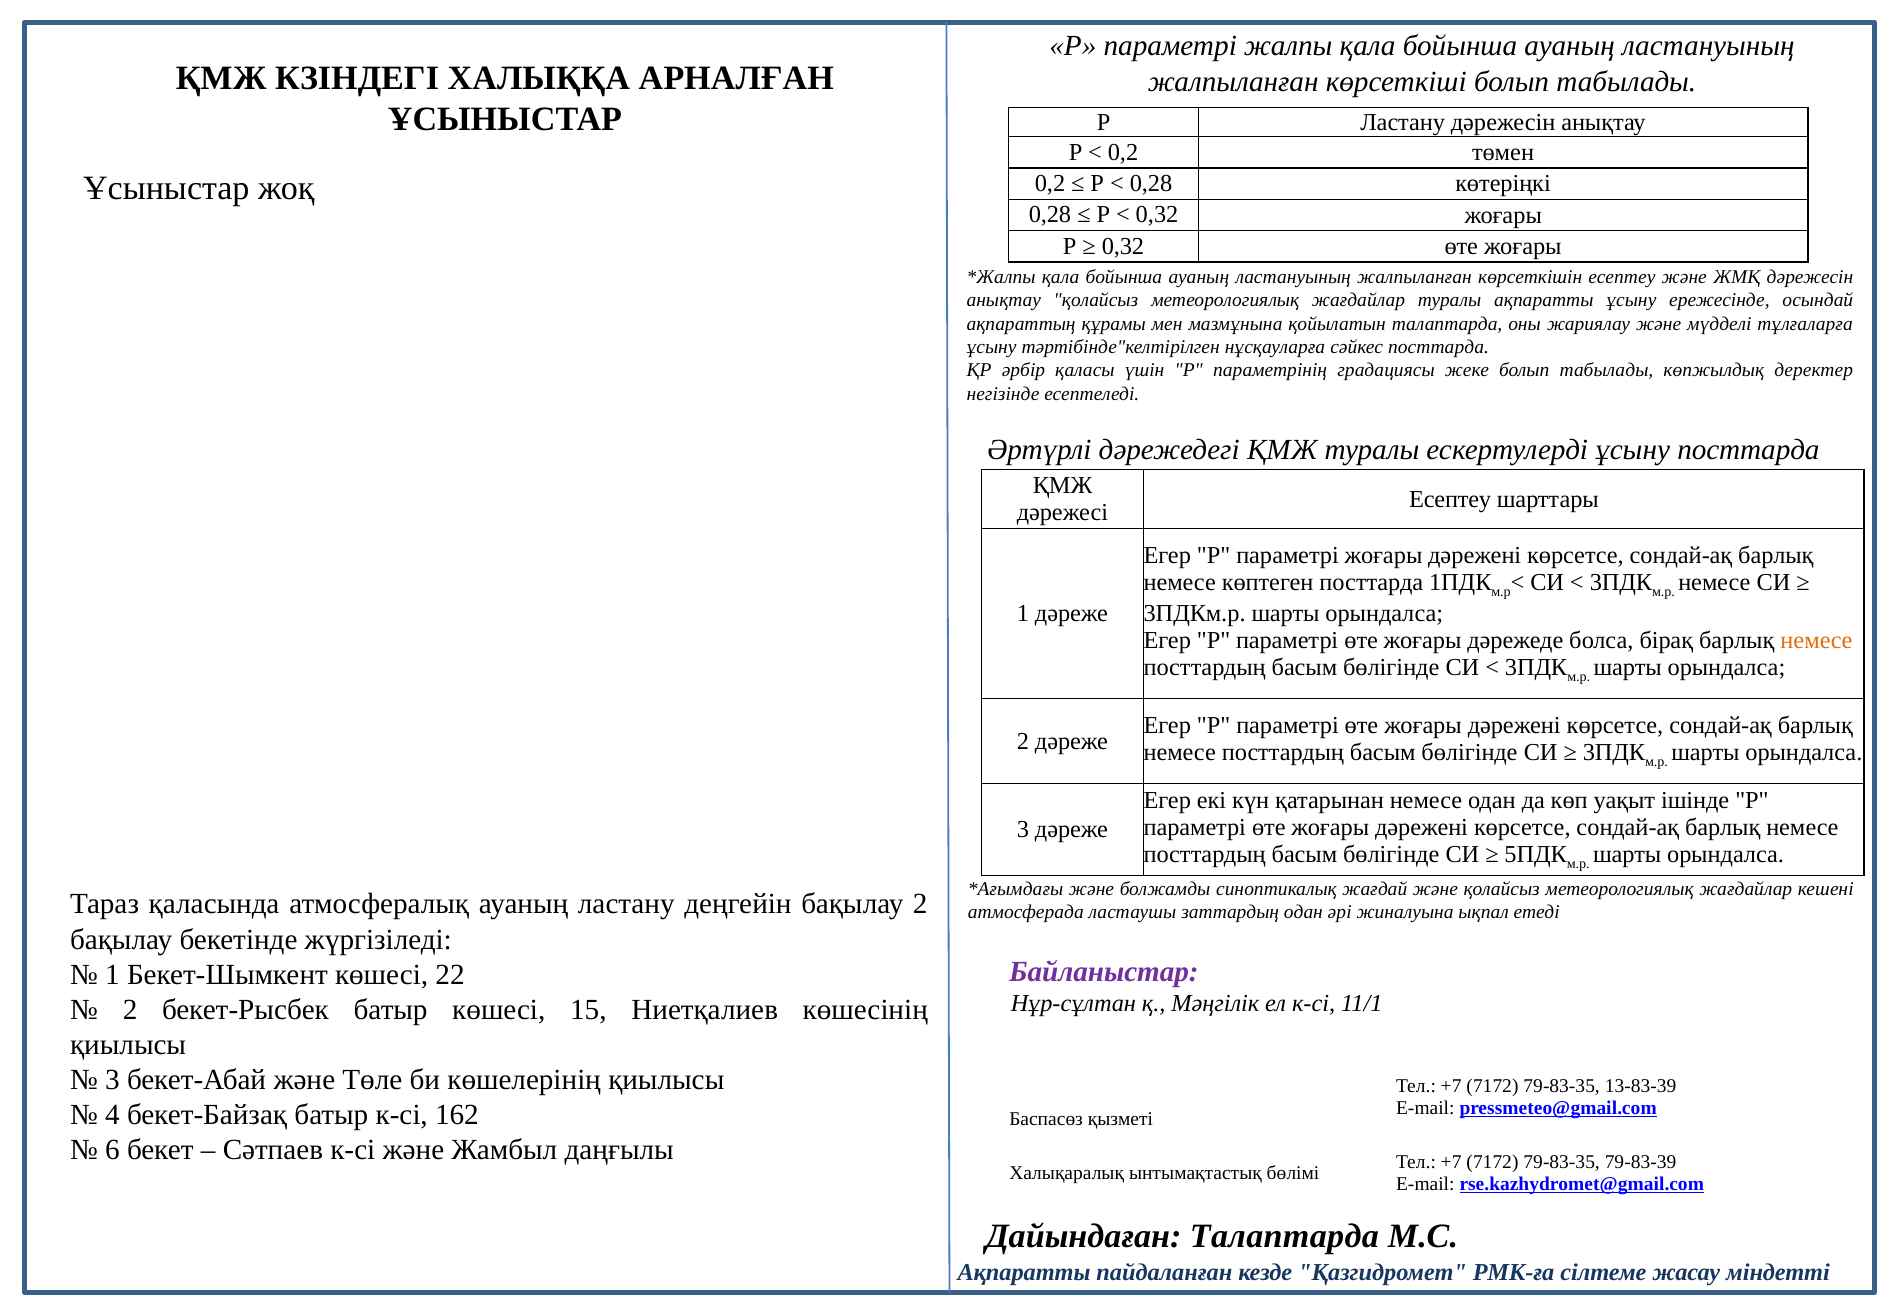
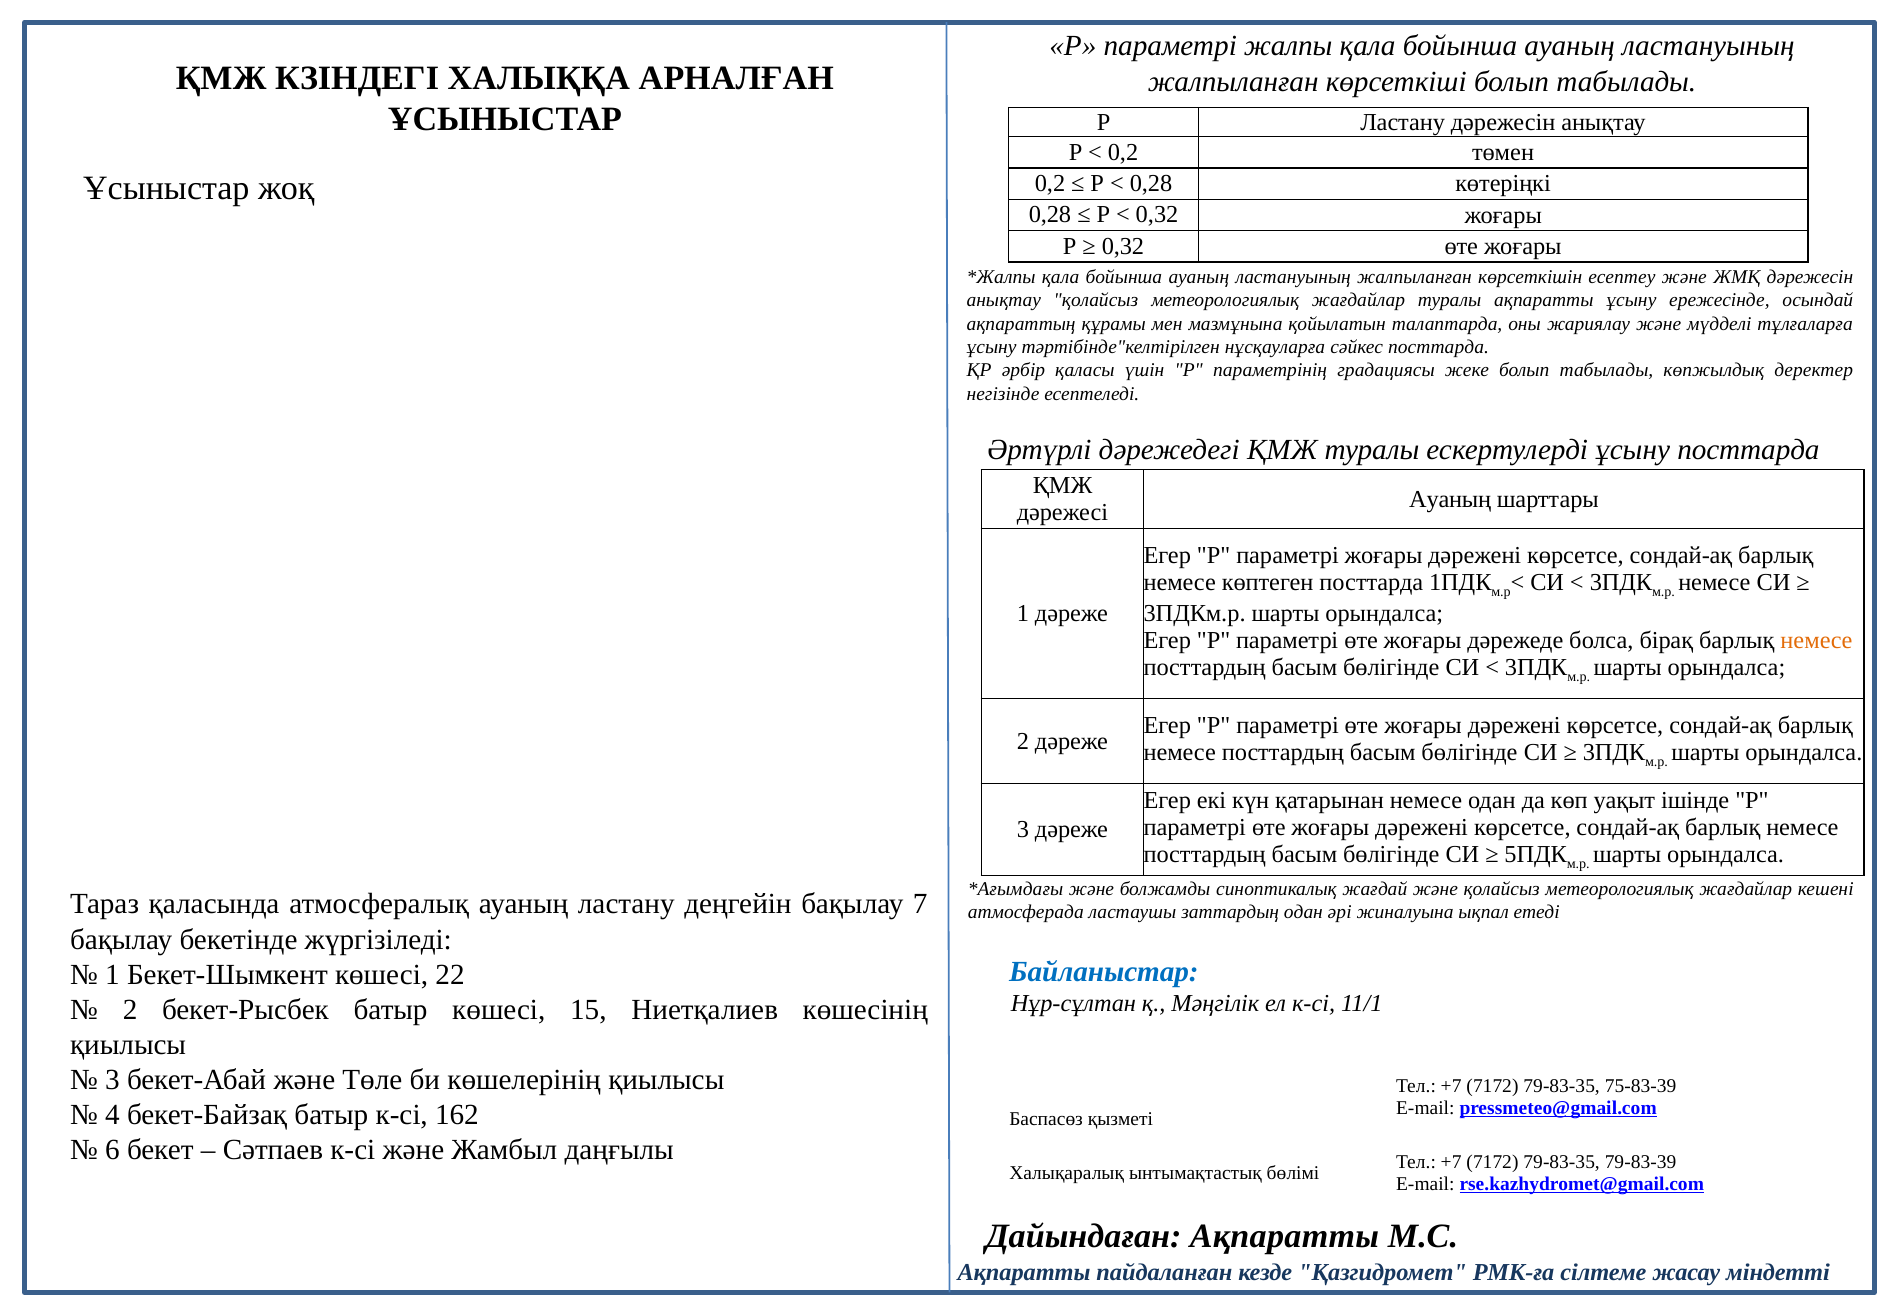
Есептеу at (1450, 499): Есептеу -> Ауаның
бақылау 2: 2 -> 7
Байланыстар colour: purple -> blue
13-83-39: 13-83-39 -> 75-83-39
Дайындаған Талаптарда: Талаптарда -> Ақпаратты
